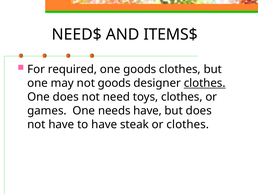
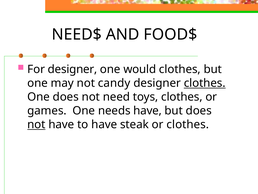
ITEMS$: ITEMS$ -> FOOD$
For required: required -> designer
one goods: goods -> would
not goods: goods -> candy
not at (36, 124) underline: none -> present
